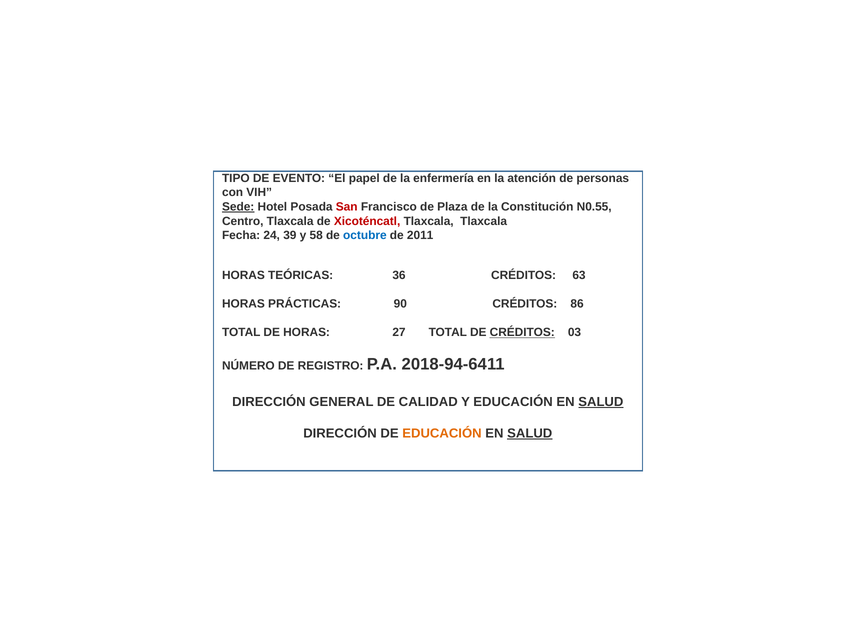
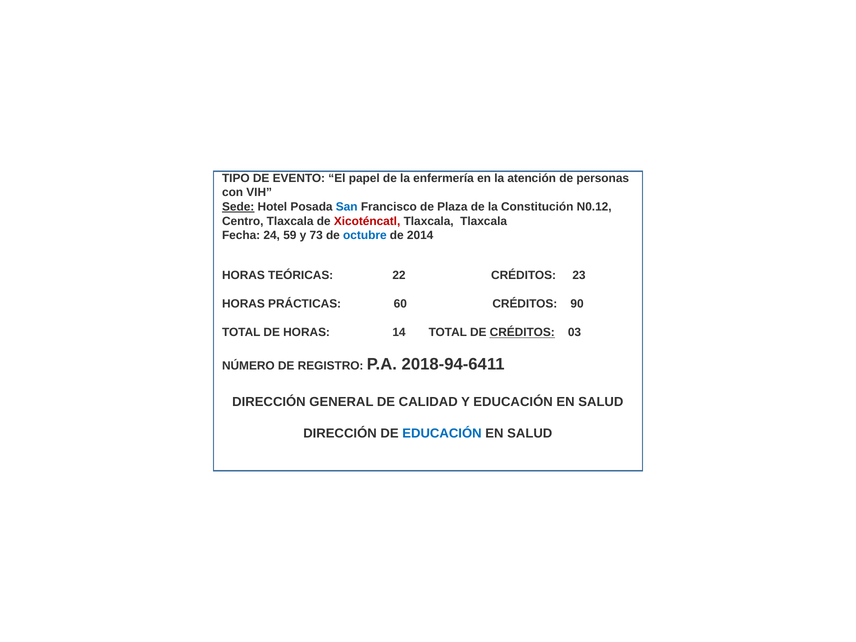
San colour: red -> blue
N0.55: N0.55 -> N0.12
39: 39 -> 59
58: 58 -> 73
2011: 2011 -> 2014
36: 36 -> 22
63: 63 -> 23
90: 90 -> 60
86: 86 -> 90
27: 27 -> 14
SALUD at (601, 402) underline: present -> none
EDUCACIÓN at (442, 433) colour: orange -> blue
SALUD at (530, 433) underline: present -> none
